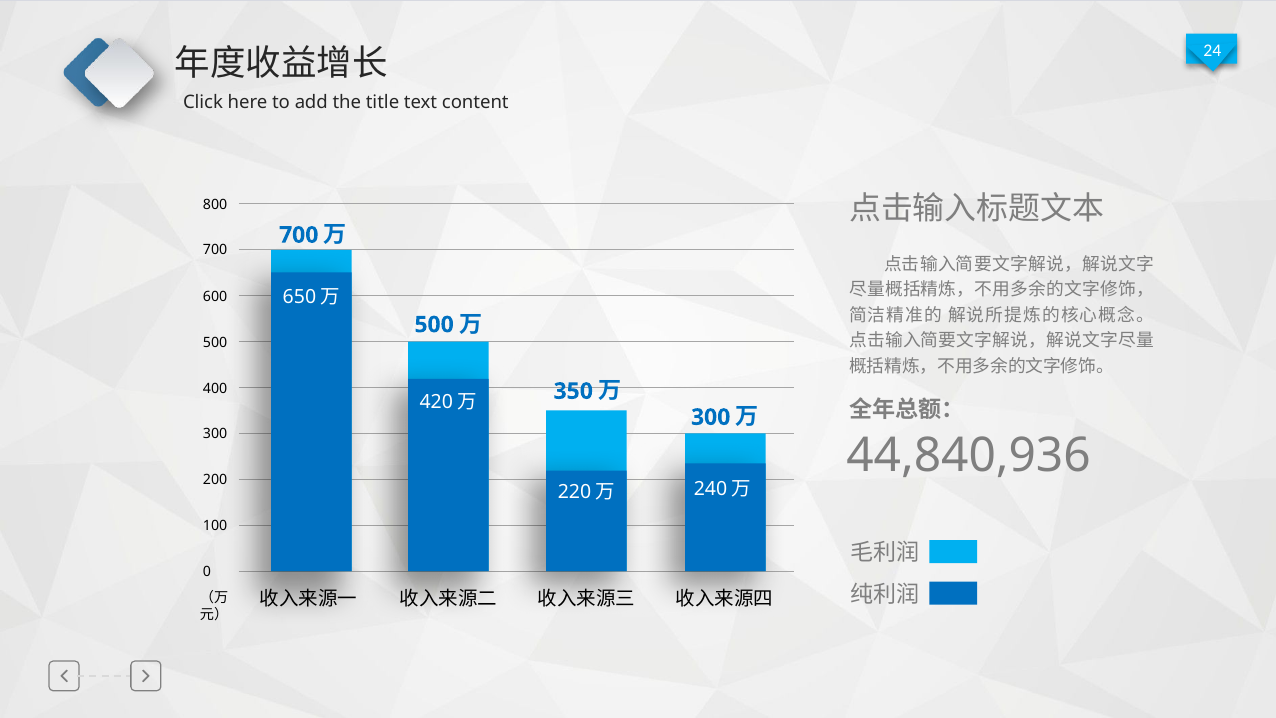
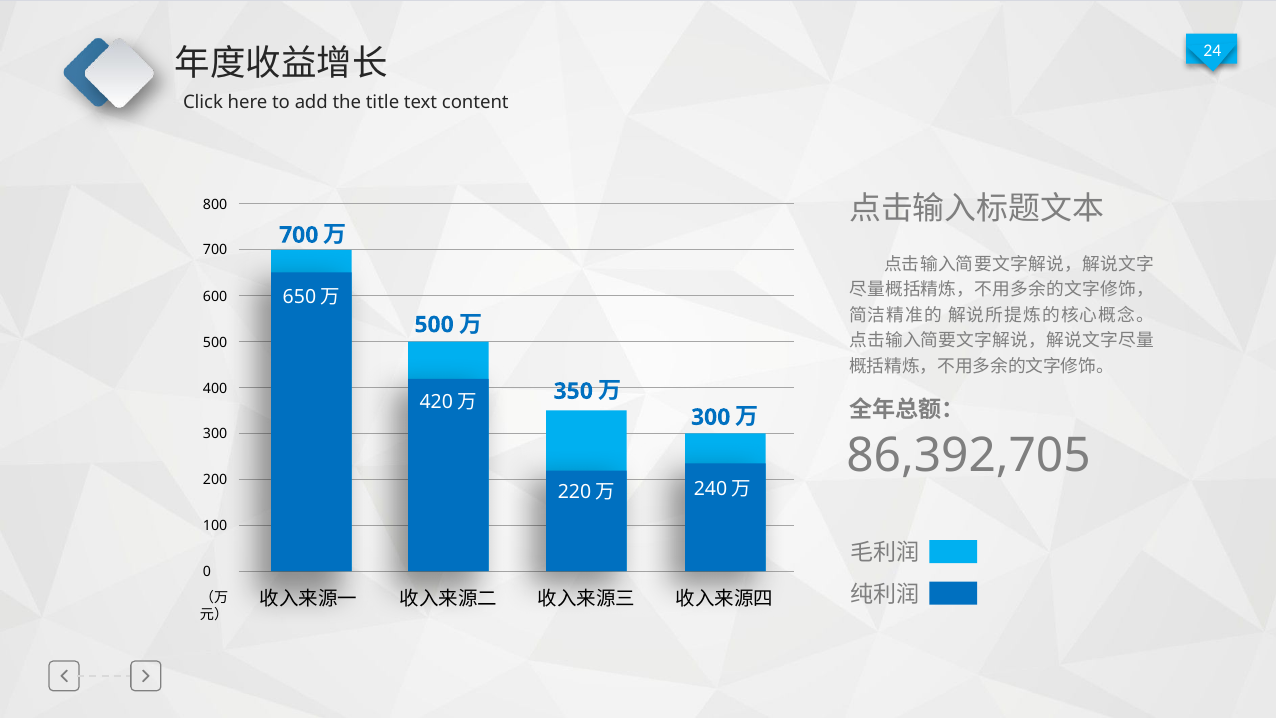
44,840,936: 44,840,936 -> 86,392,705
